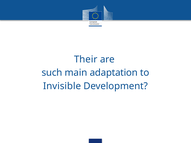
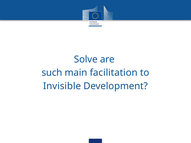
Their: Their -> Solve
adaptation: adaptation -> facilitation
